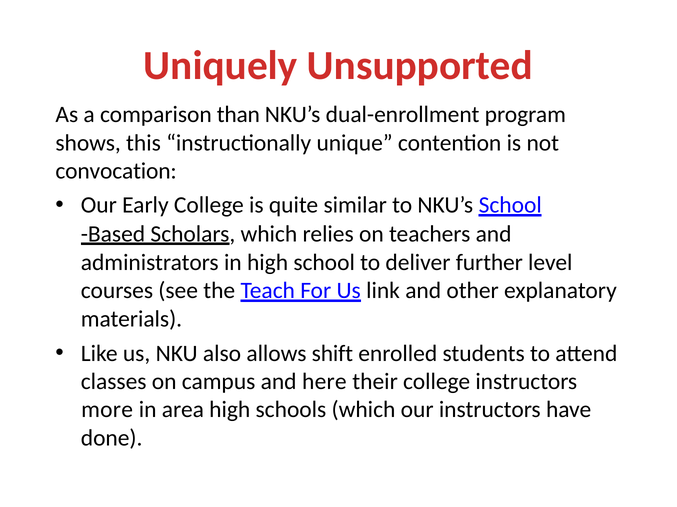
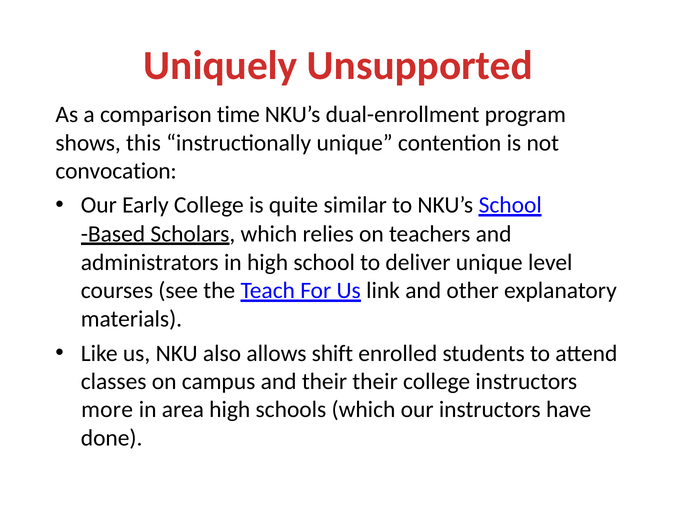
than: than -> time
deliver further: further -> unique
and here: here -> their
